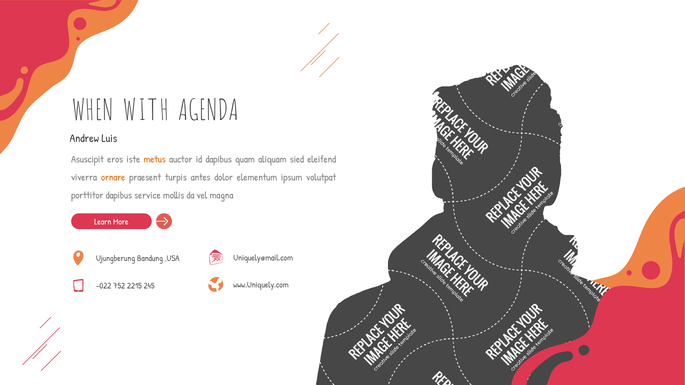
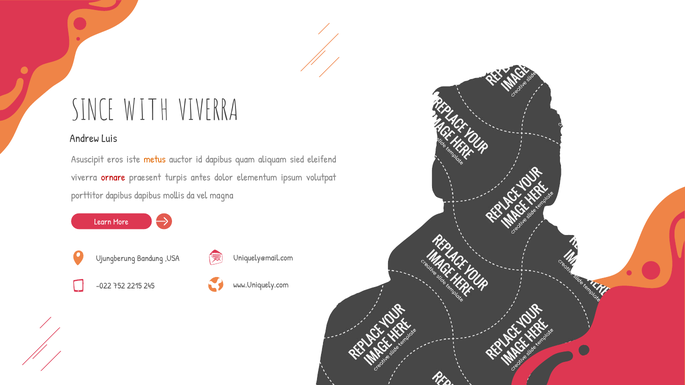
WHEN: WHEN -> SINCE
WITH AGENDA: AGENDA -> VIVERRA
ornare colour: orange -> red
dapibus service: service -> dapibus
